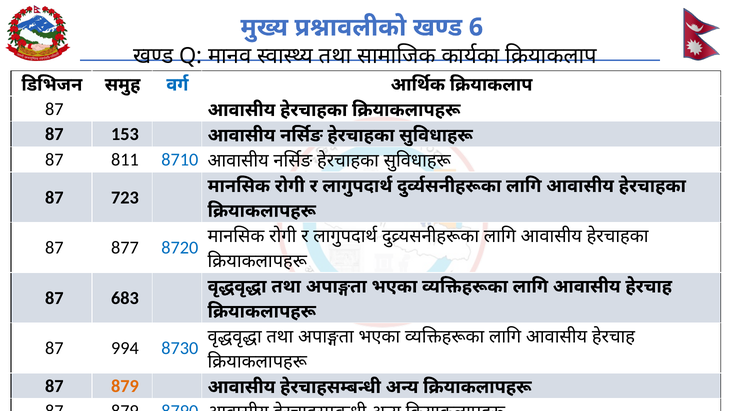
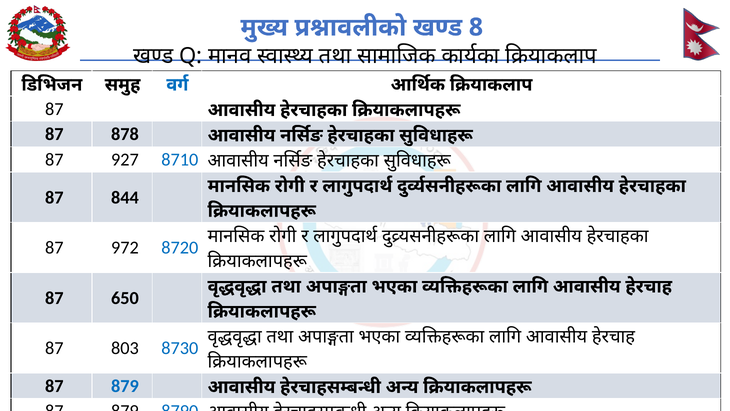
6: 6 -> 8
153: 153 -> 878
811: 811 -> 927
723: 723 -> 844
877: 877 -> 972
683: 683 -> 650
994: 994 -> 803
879 at (125, 386) colour: orange -> blue
